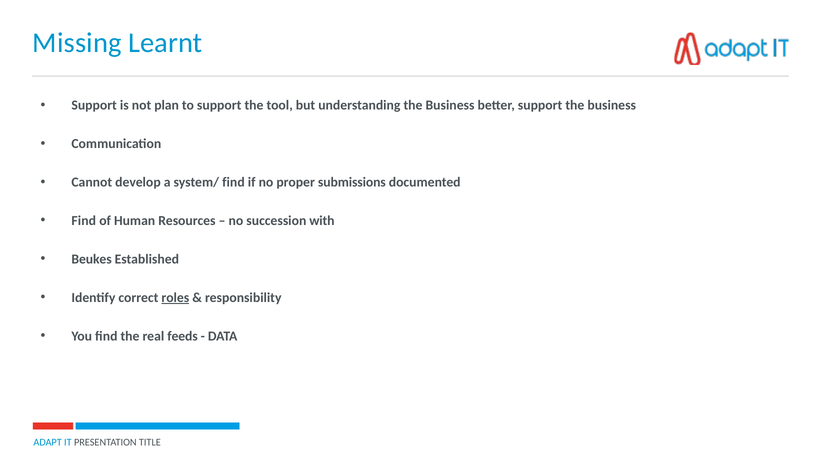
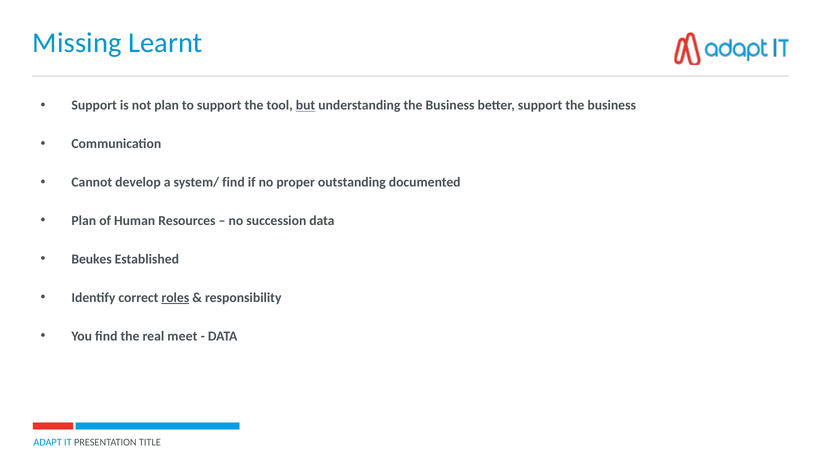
but underline: none -> present
submissions: submissions -> outstanding
Find at (84, 220): Find -> Plan
succession with: with -> data
feeds: feeds -> meet
